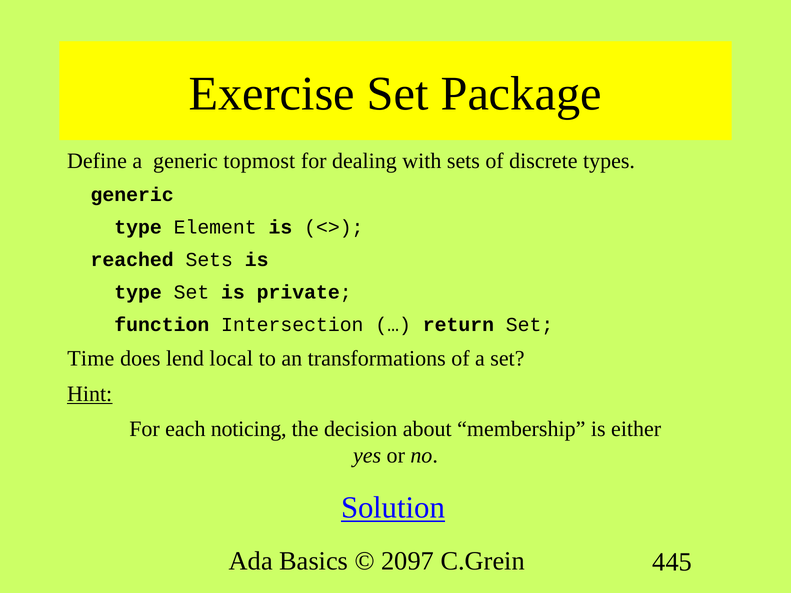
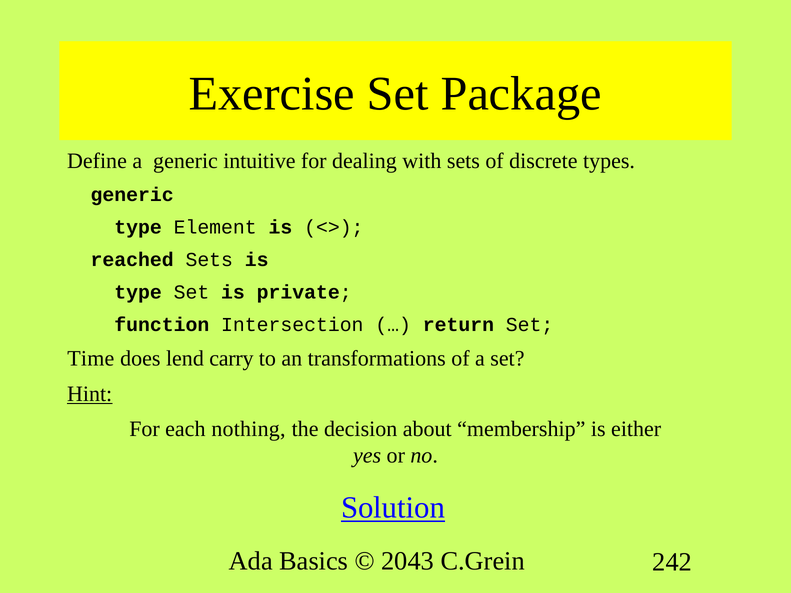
topmost: topmost -> intuitive
local: local -> carry
noticing: noticing -> nothing
2097: 2097 -> 2043
445: 445 -> 242
